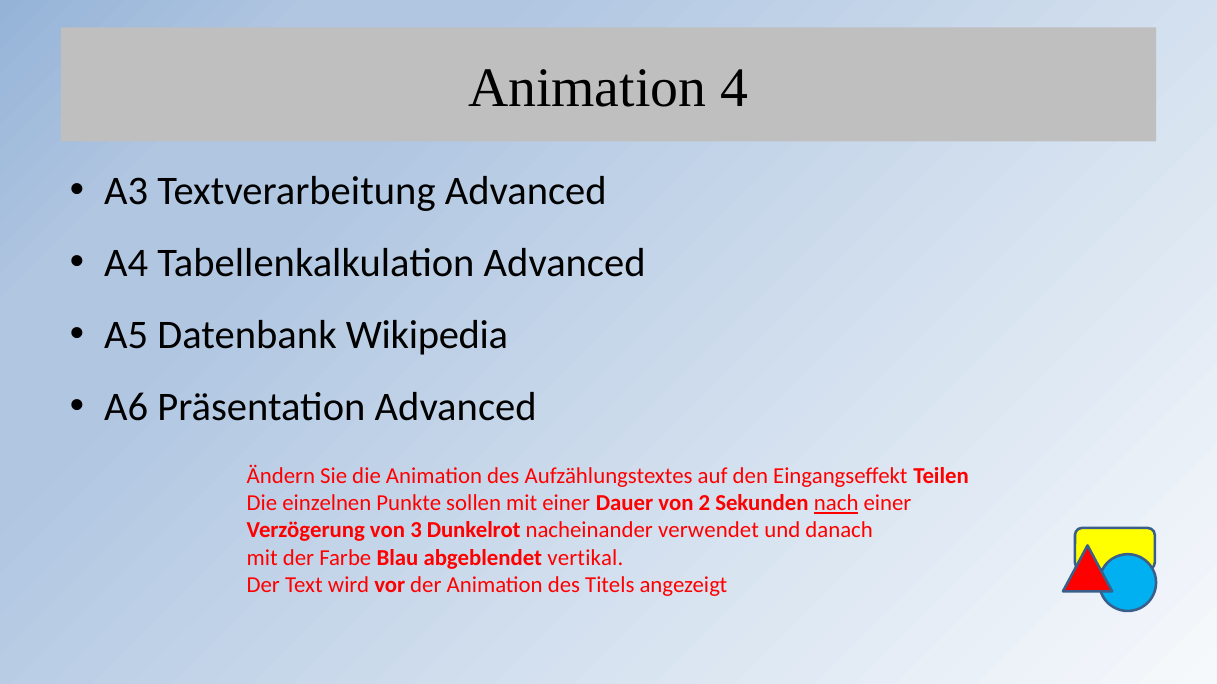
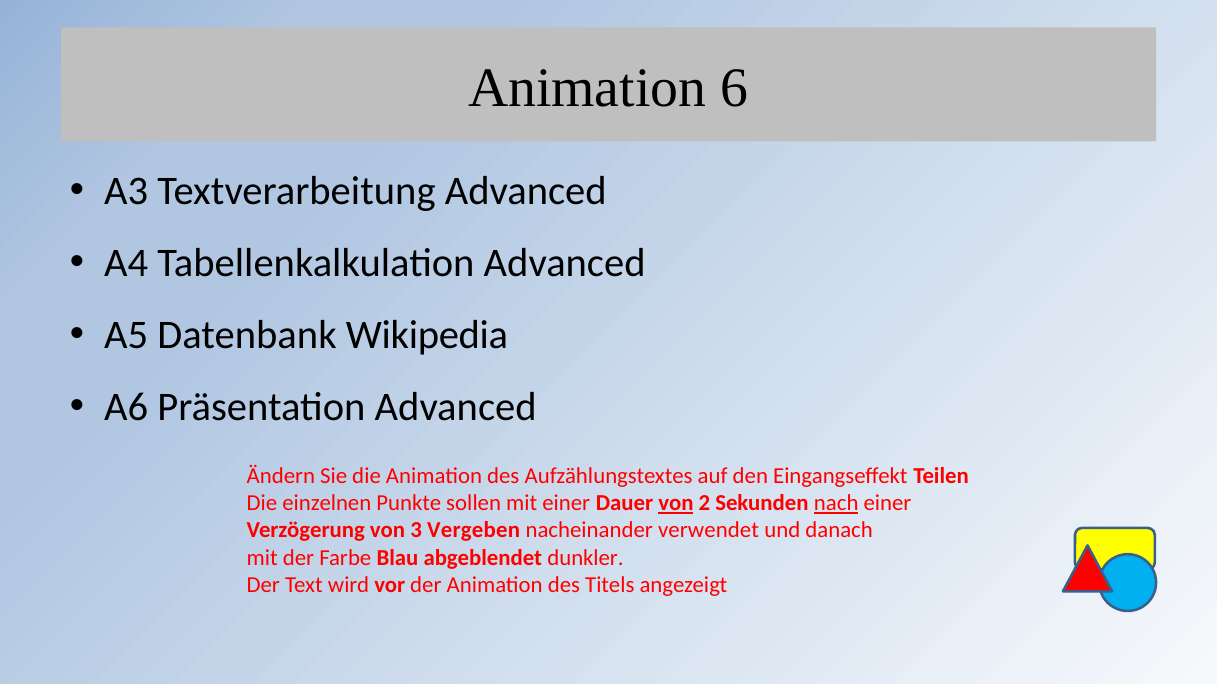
4: 4 -> 6
von at (676, 503) underline: none -> present
Dunkelrot: Dunkelrot -> Vergeben
vertikal: vertikal -> dunkler
